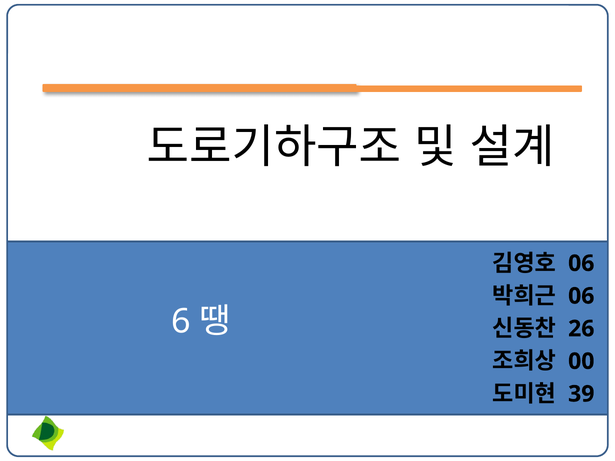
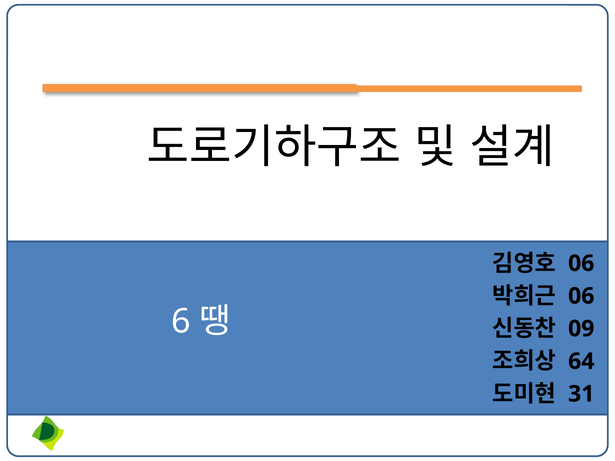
26: 26 -> 09
00: 00 -> 64
39: 39 -> 31
